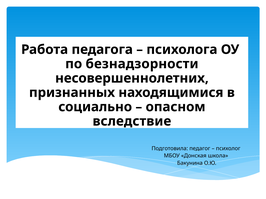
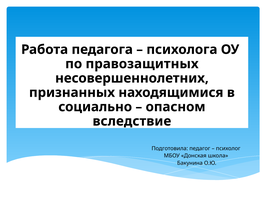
безнадзорности: безнадзорности -> правозащитных
